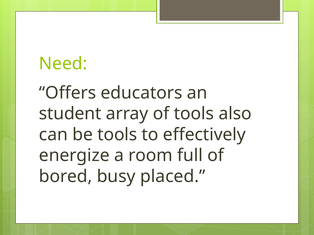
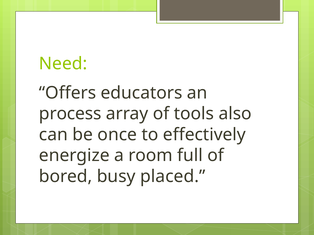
student: student -> process
be tools: tools -> once
